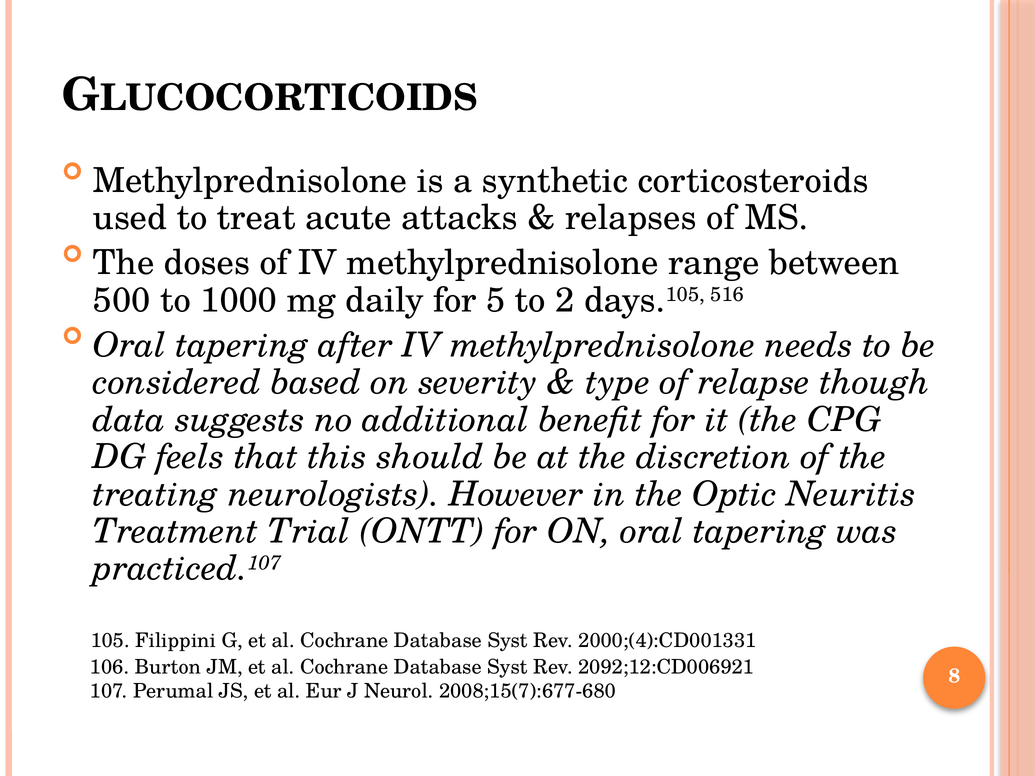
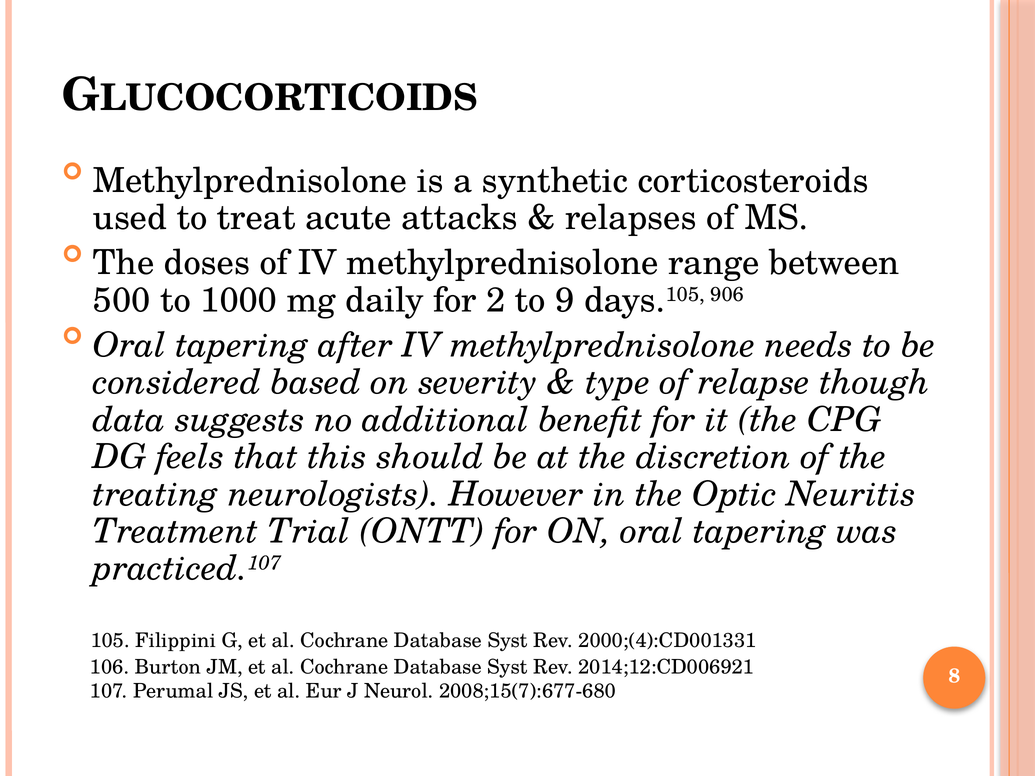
5: 5 -> 2
2: 2 -> 9
516: 516 -> 906
2092;12:CD006921: 2092;12:CD006921 -> 2014;12:CD006921
